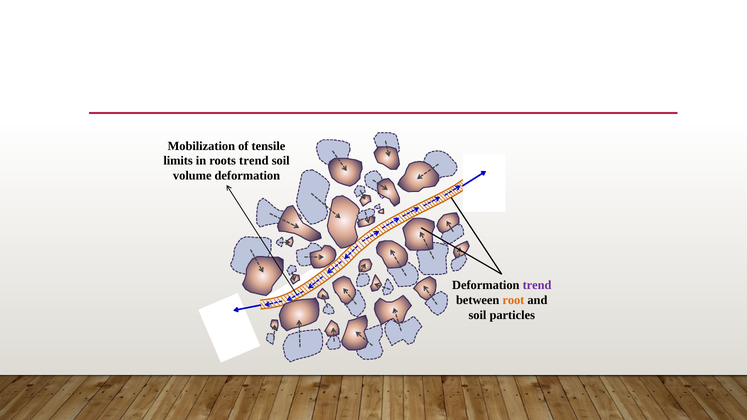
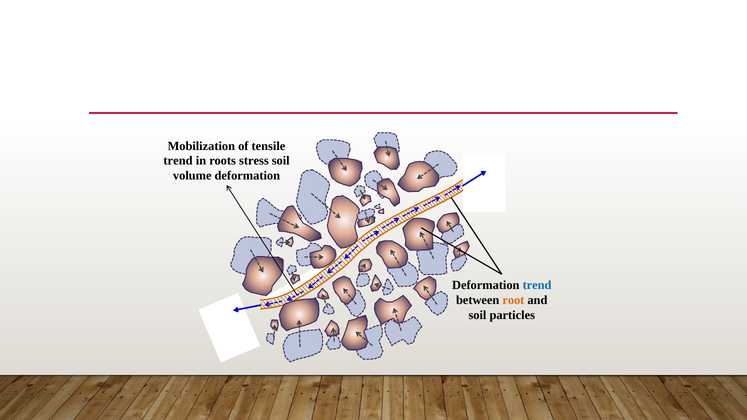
limits at (178, 161): limits -> trend
roots trend: trend -> stress
trend at (537, 285) colour: purple -> blue
